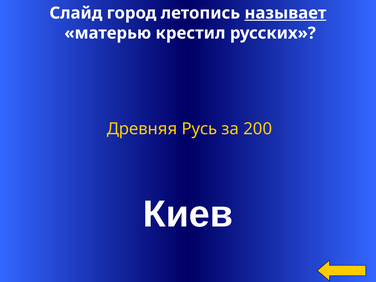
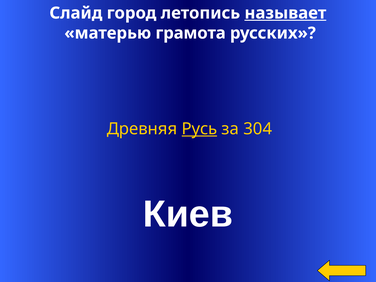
крестил: крестил -> грамота
Русь underline: none -> present
200: 200 -> 304
